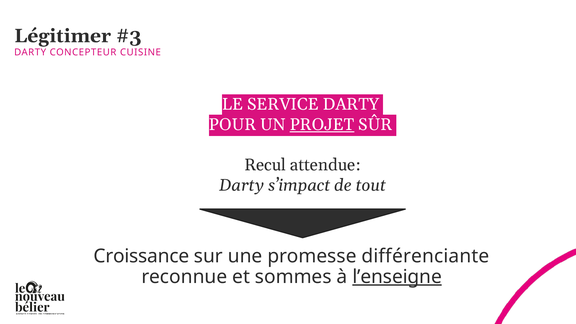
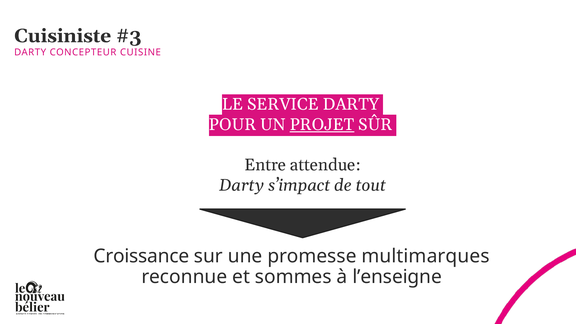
Légitimer: Légitimer -> Cuisiniste
Recul: Recul -> Entre
différenciante: différenciante -> multimarques
l’enseigne underline: present -> none
